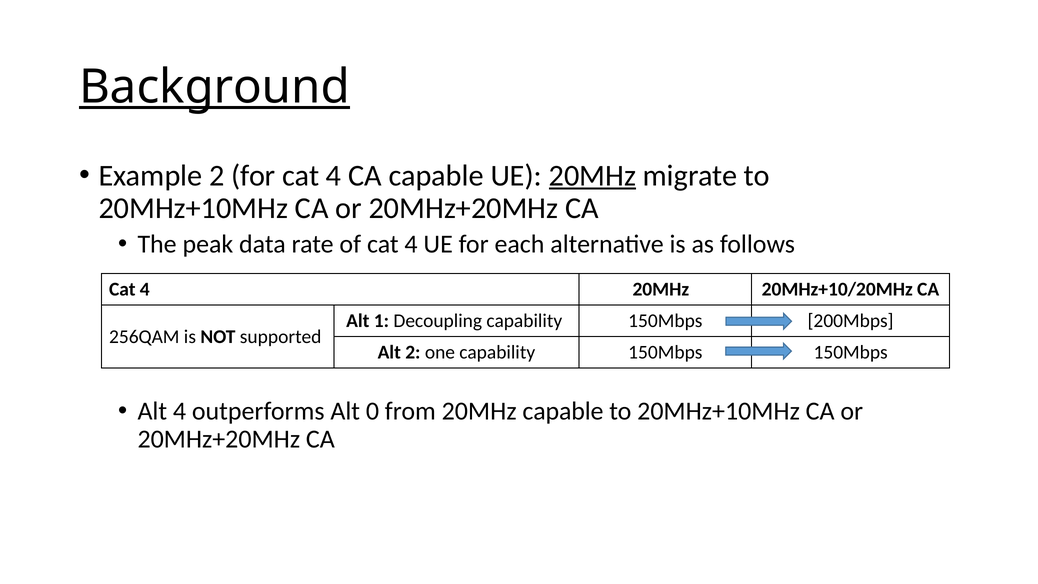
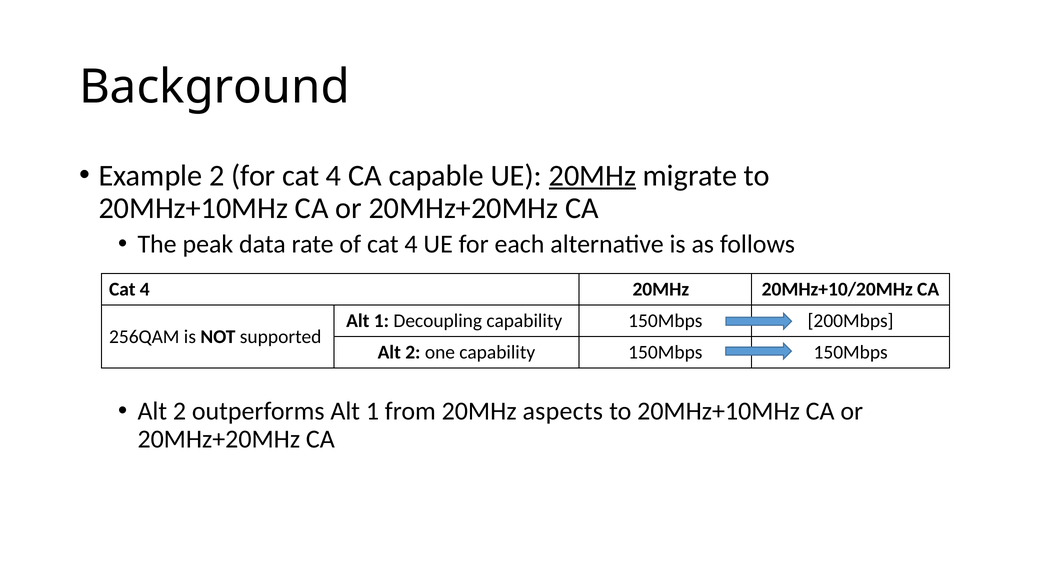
Background underline: present -> none
4 at (180, 411): 4 -> 2
outperforms Alt 0: 0 -> 1
20MHz capable: capable -> aspects
